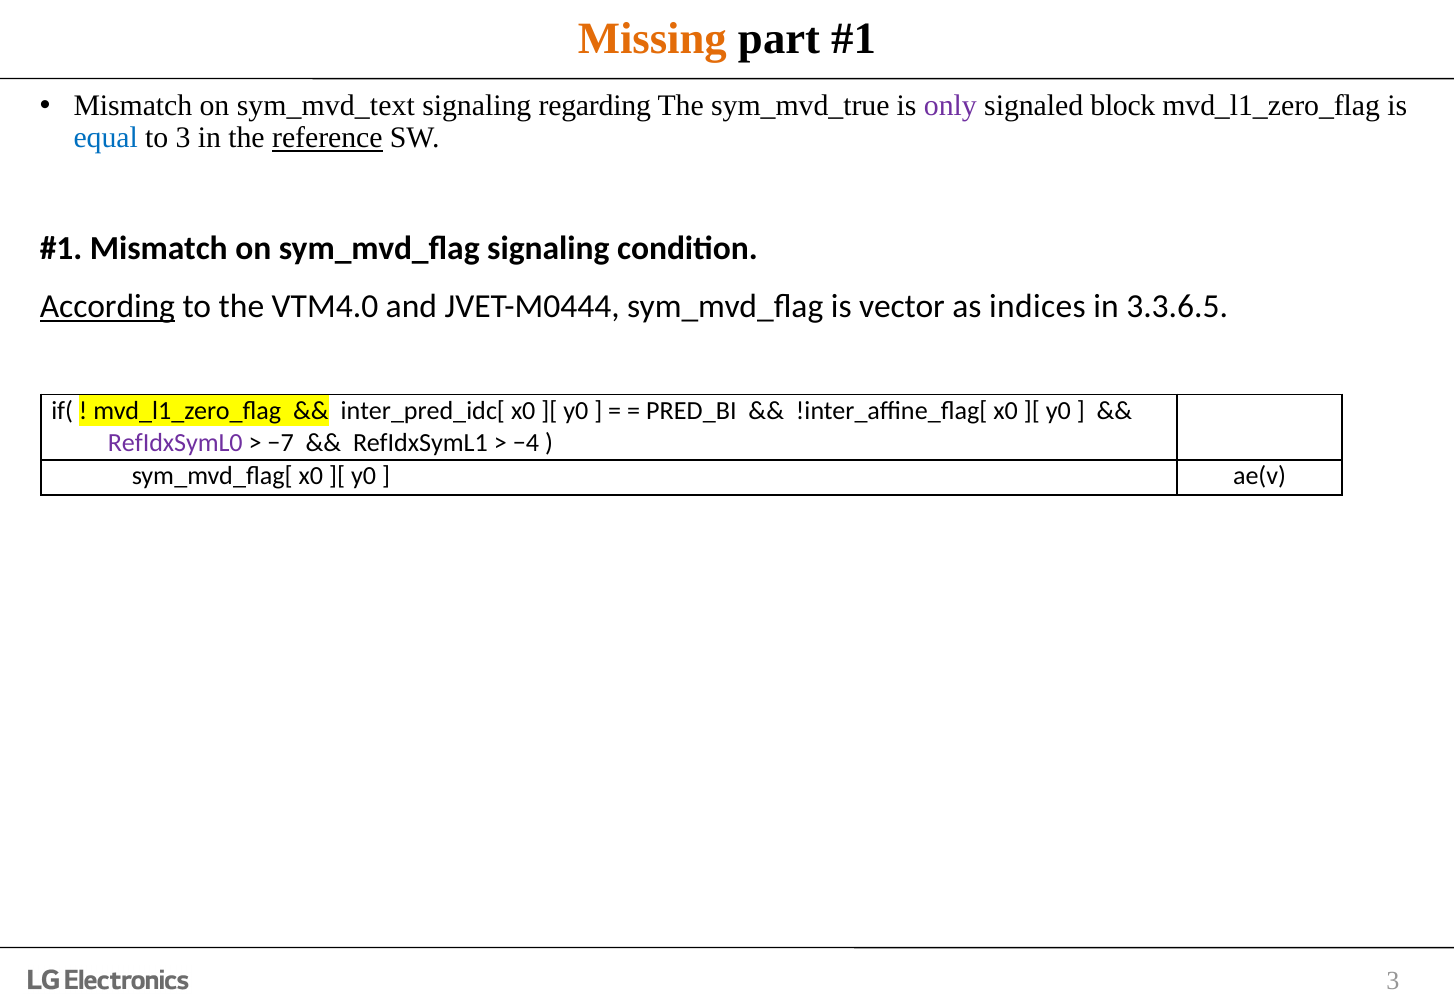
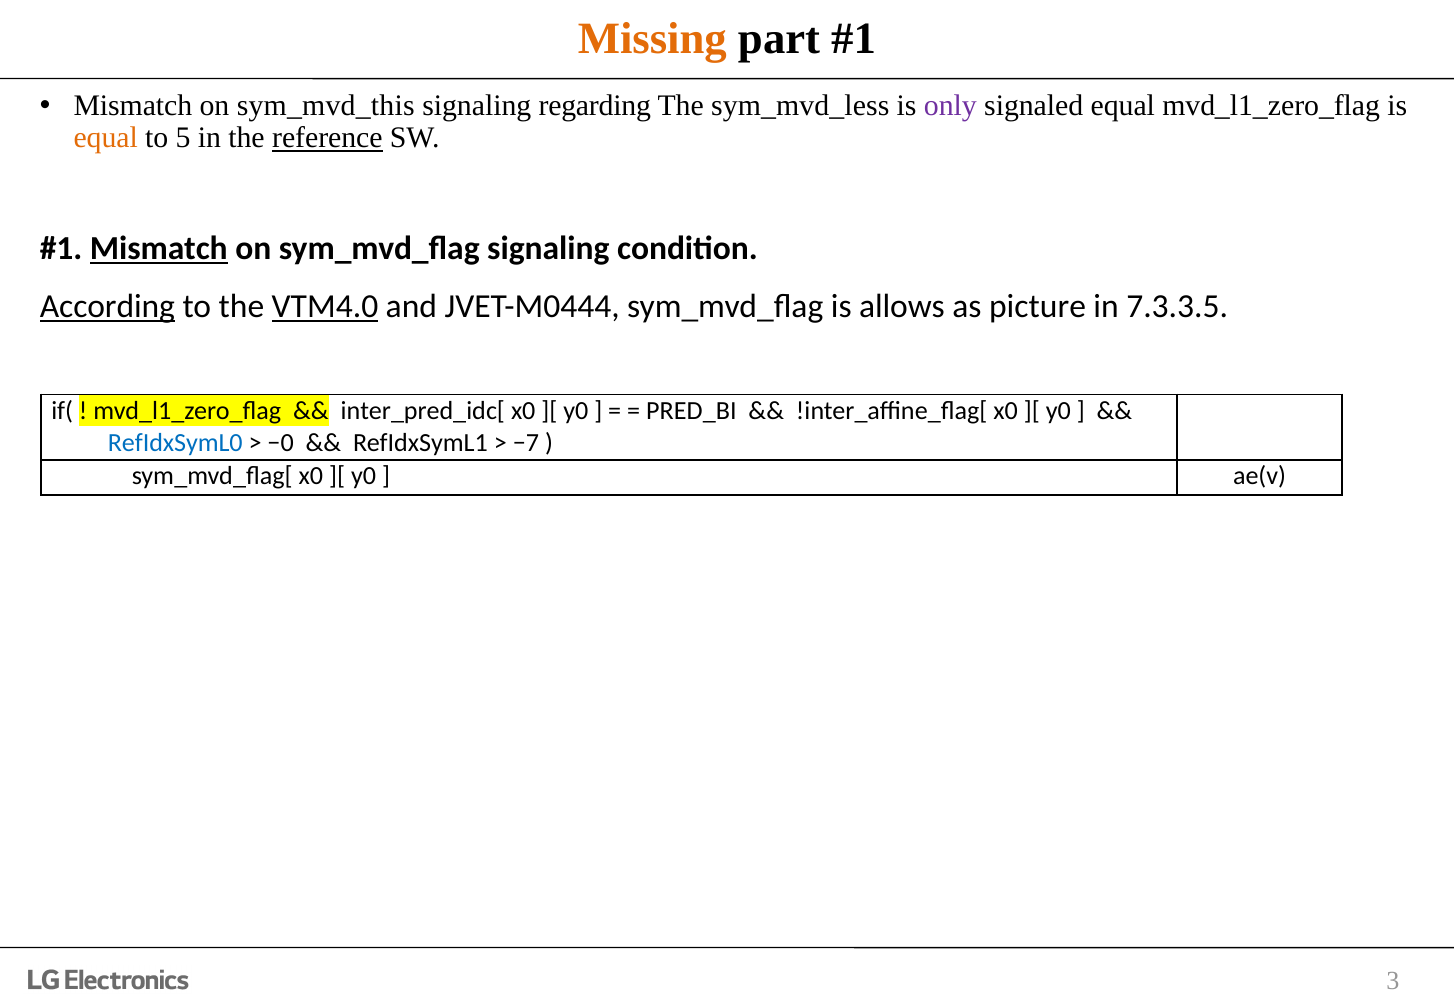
sym_mvd_text: sym_mvd_text -> sym_mvd_this
sym_mvd_true: sym_mvd_true -> sym_mvd_less
signaled block: block -> equal
equal at (106, 138) colour: blue -> orange
to 3: 3 -> 5
Mismatch at (159, 248) underline: none -> present
VTM4.0 underline: none -> present
vector: vector -> allows
indices: indices -> picture
3.3.6.5: 3.3.6.5 -> 7.3.3.5
RefIdxSymL0 colour: purple -> blue
−7: −7 -> −0
−4: −4 -> −7
